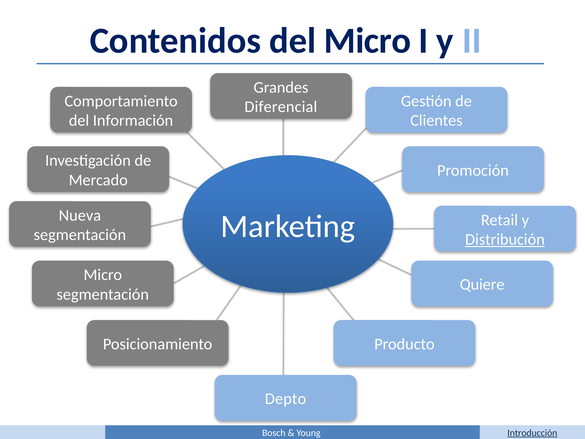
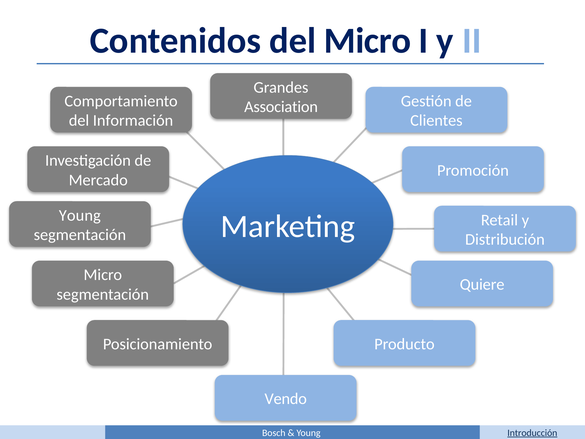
Diferencial: Diferencial -> Association
Nueva at (80, 215): Nueva -> Young
Distribución underline: present -> none
Depto: Depto -> Vendo
